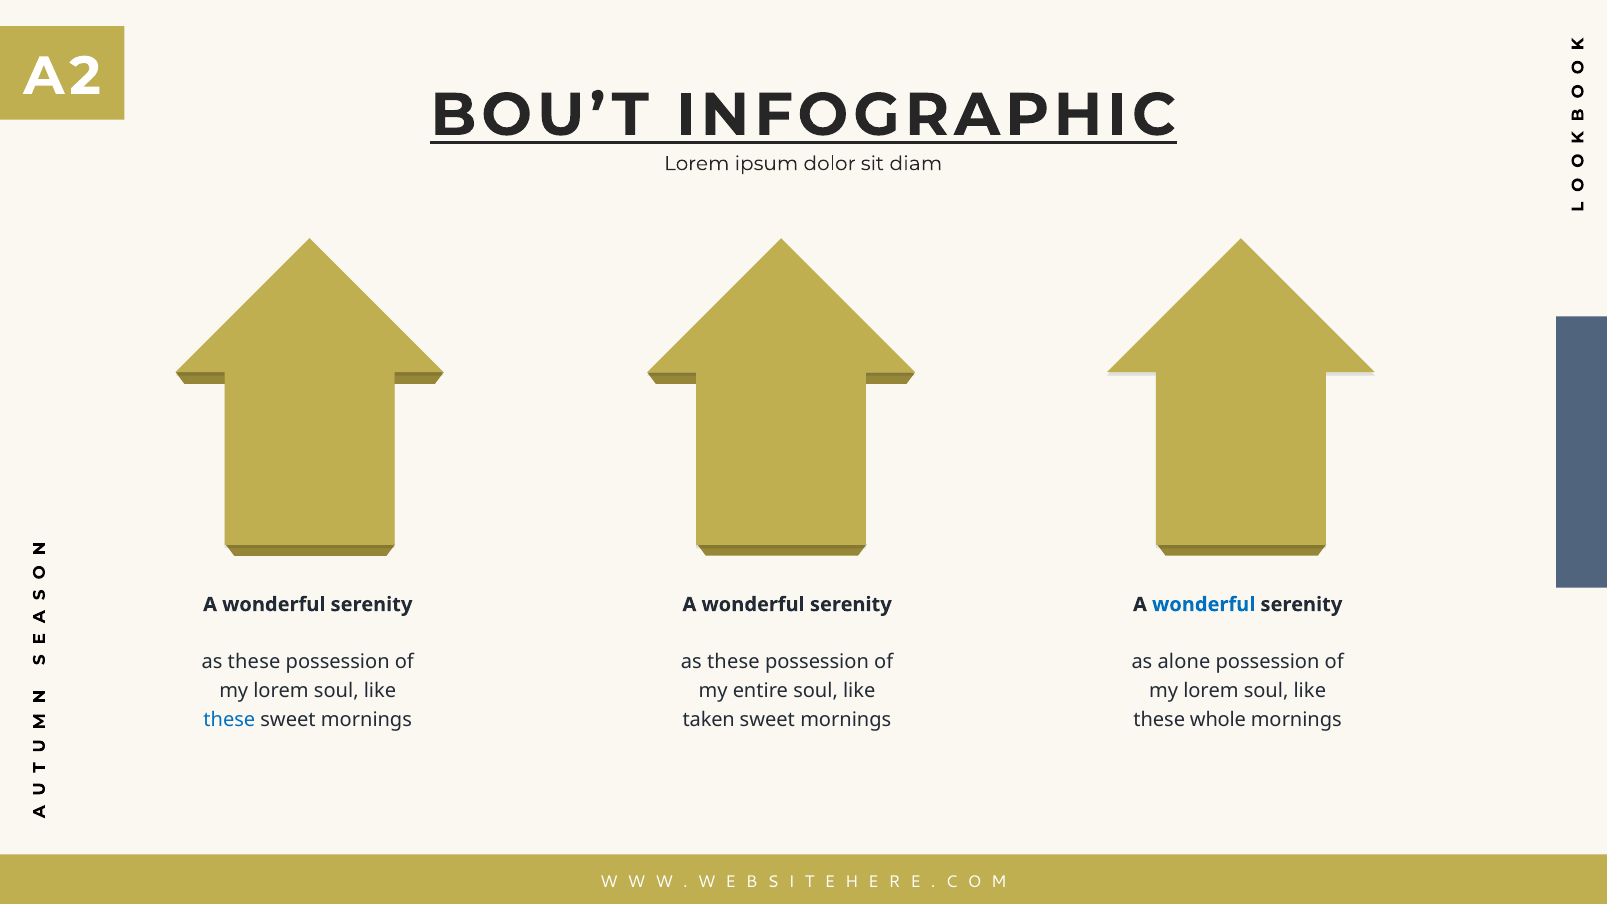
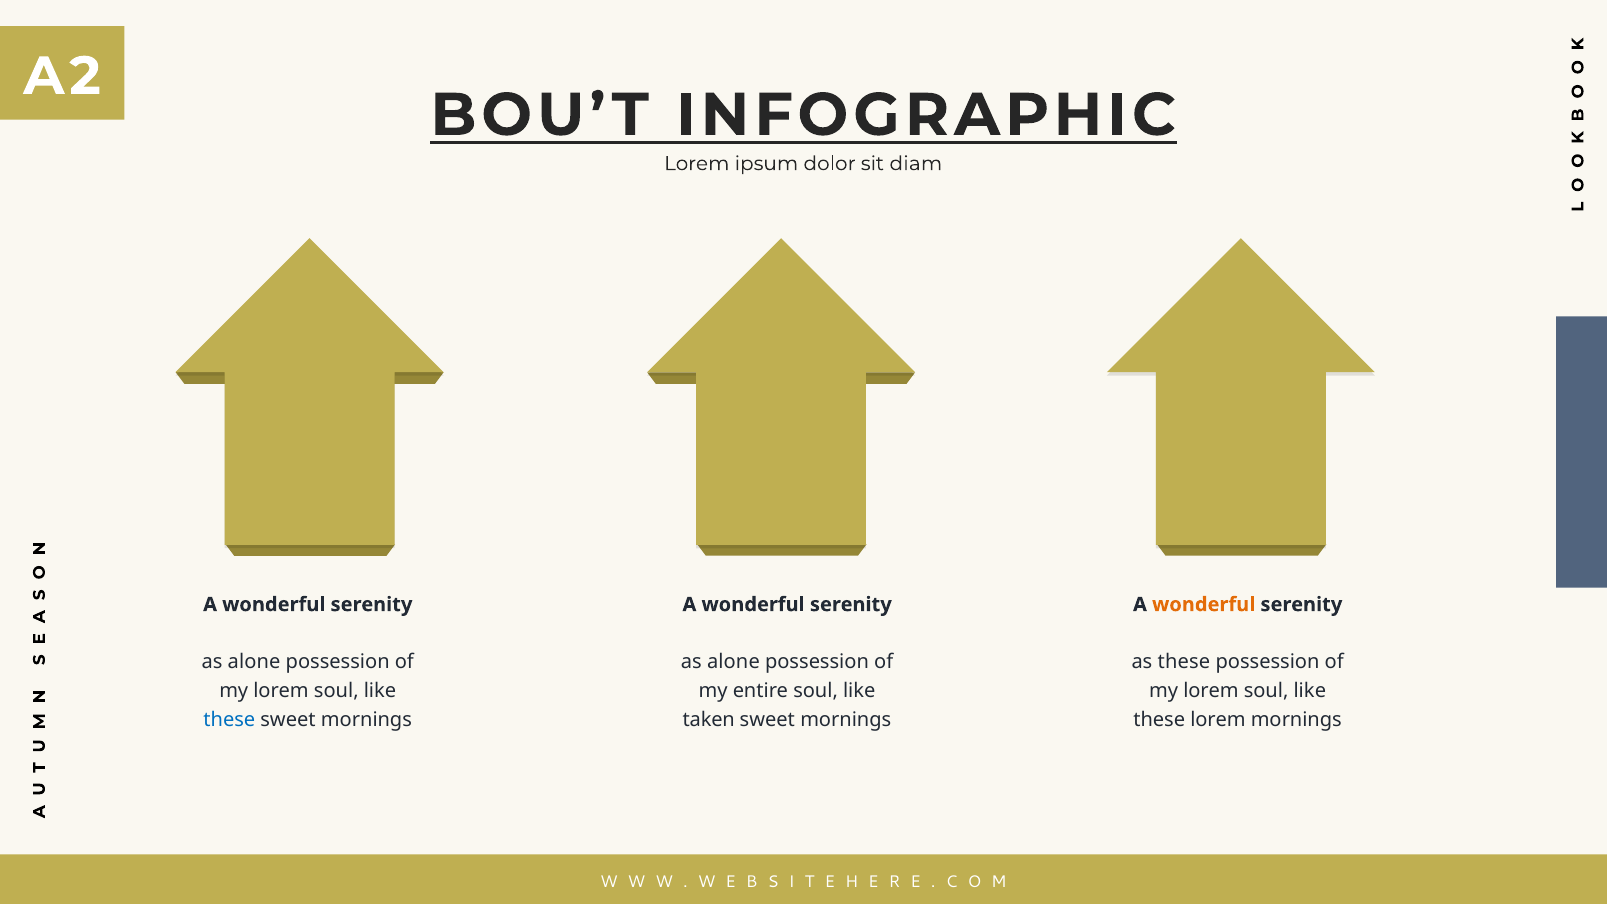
wonderful at (1204, 604) colour: blue -> orange
these at (254, 662): these -> alone
these at (733, 662): these -> alone
as alone: alone -> these
these whole: whole -> lorem
